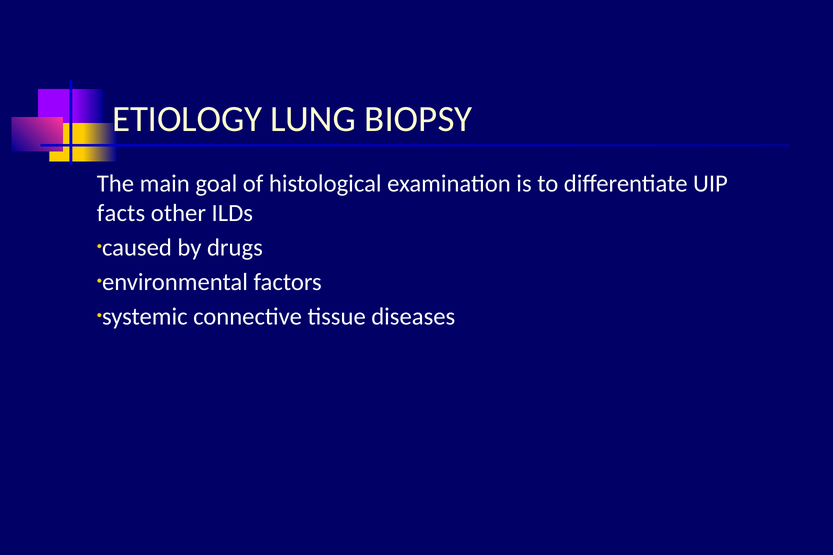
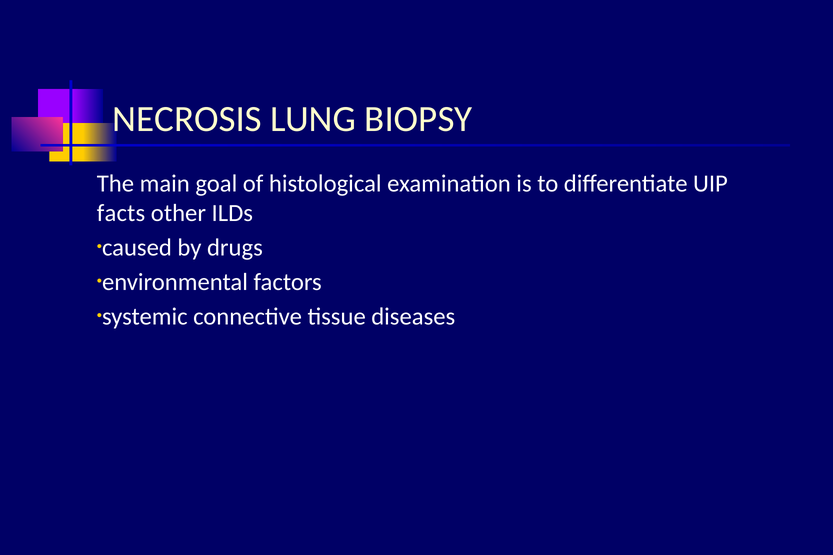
ETIOLOGY: ETIOLOGY -> NECROSIS
